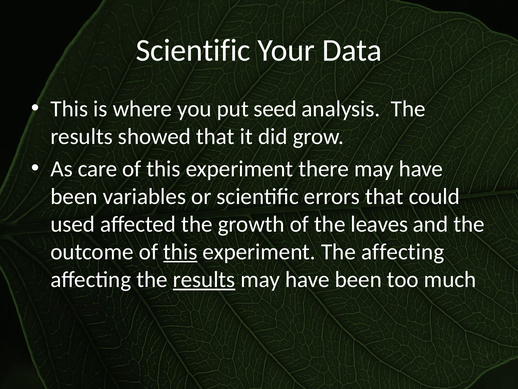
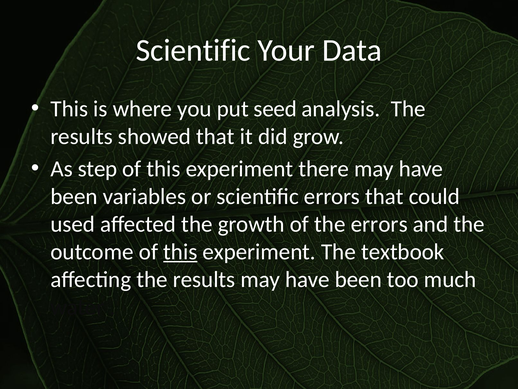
care: care -> step
the leaves: leaves -> errors
The affecting: affecting -> textbook
results at (204, 279) underline: present -> none
